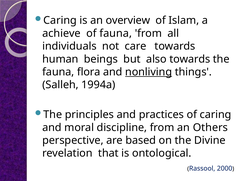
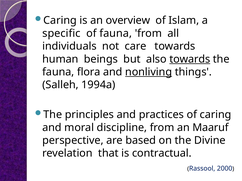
achieve: achieve -> specific
towards at (190, 59) underline: none -> present
Others: Others -> Maaruf
ontological: ontological -> contractual
